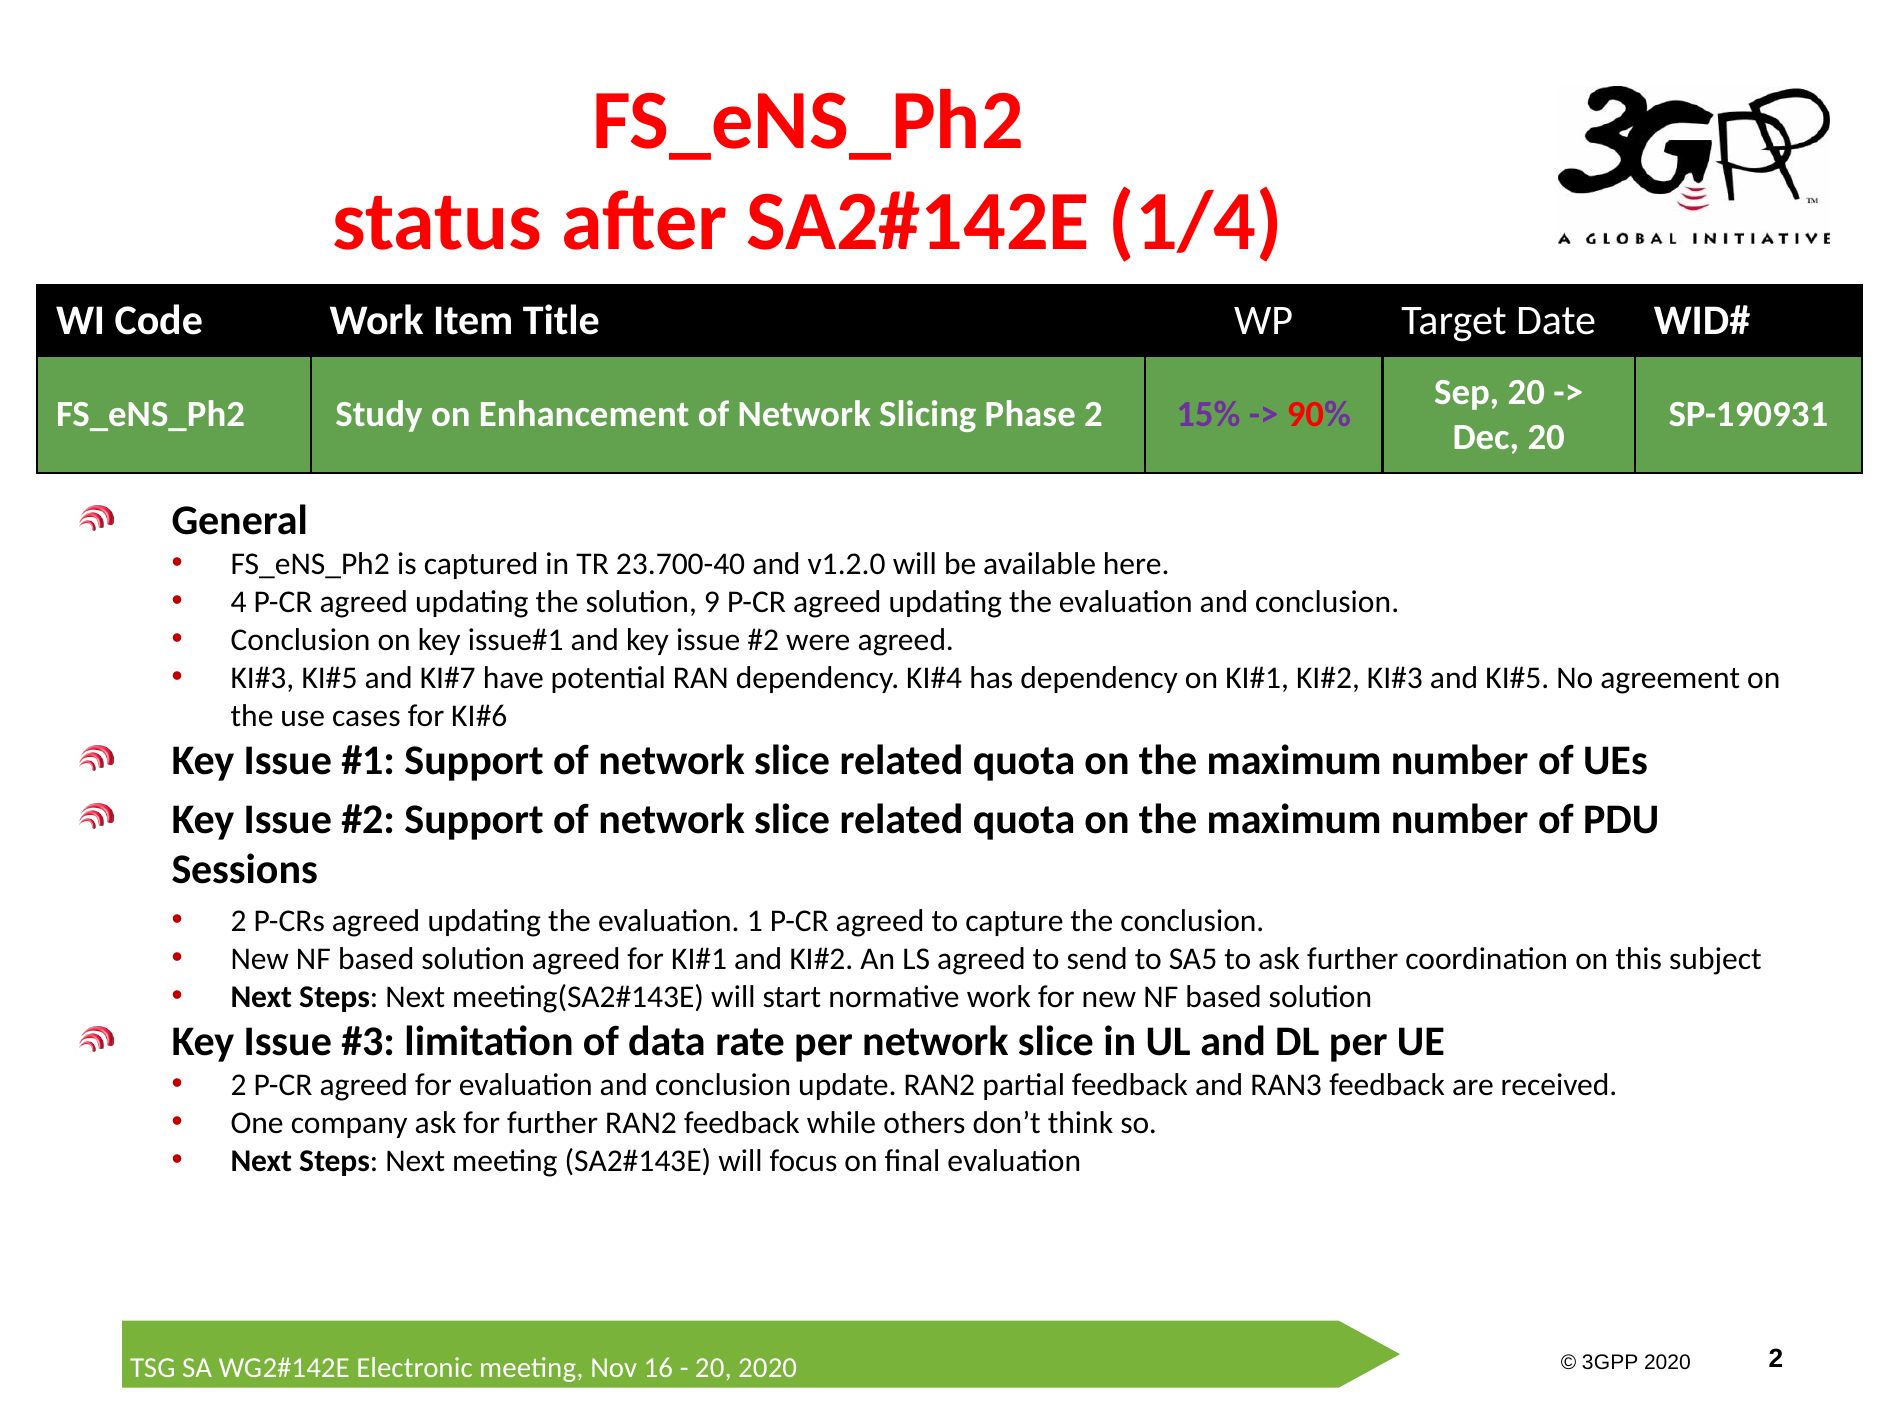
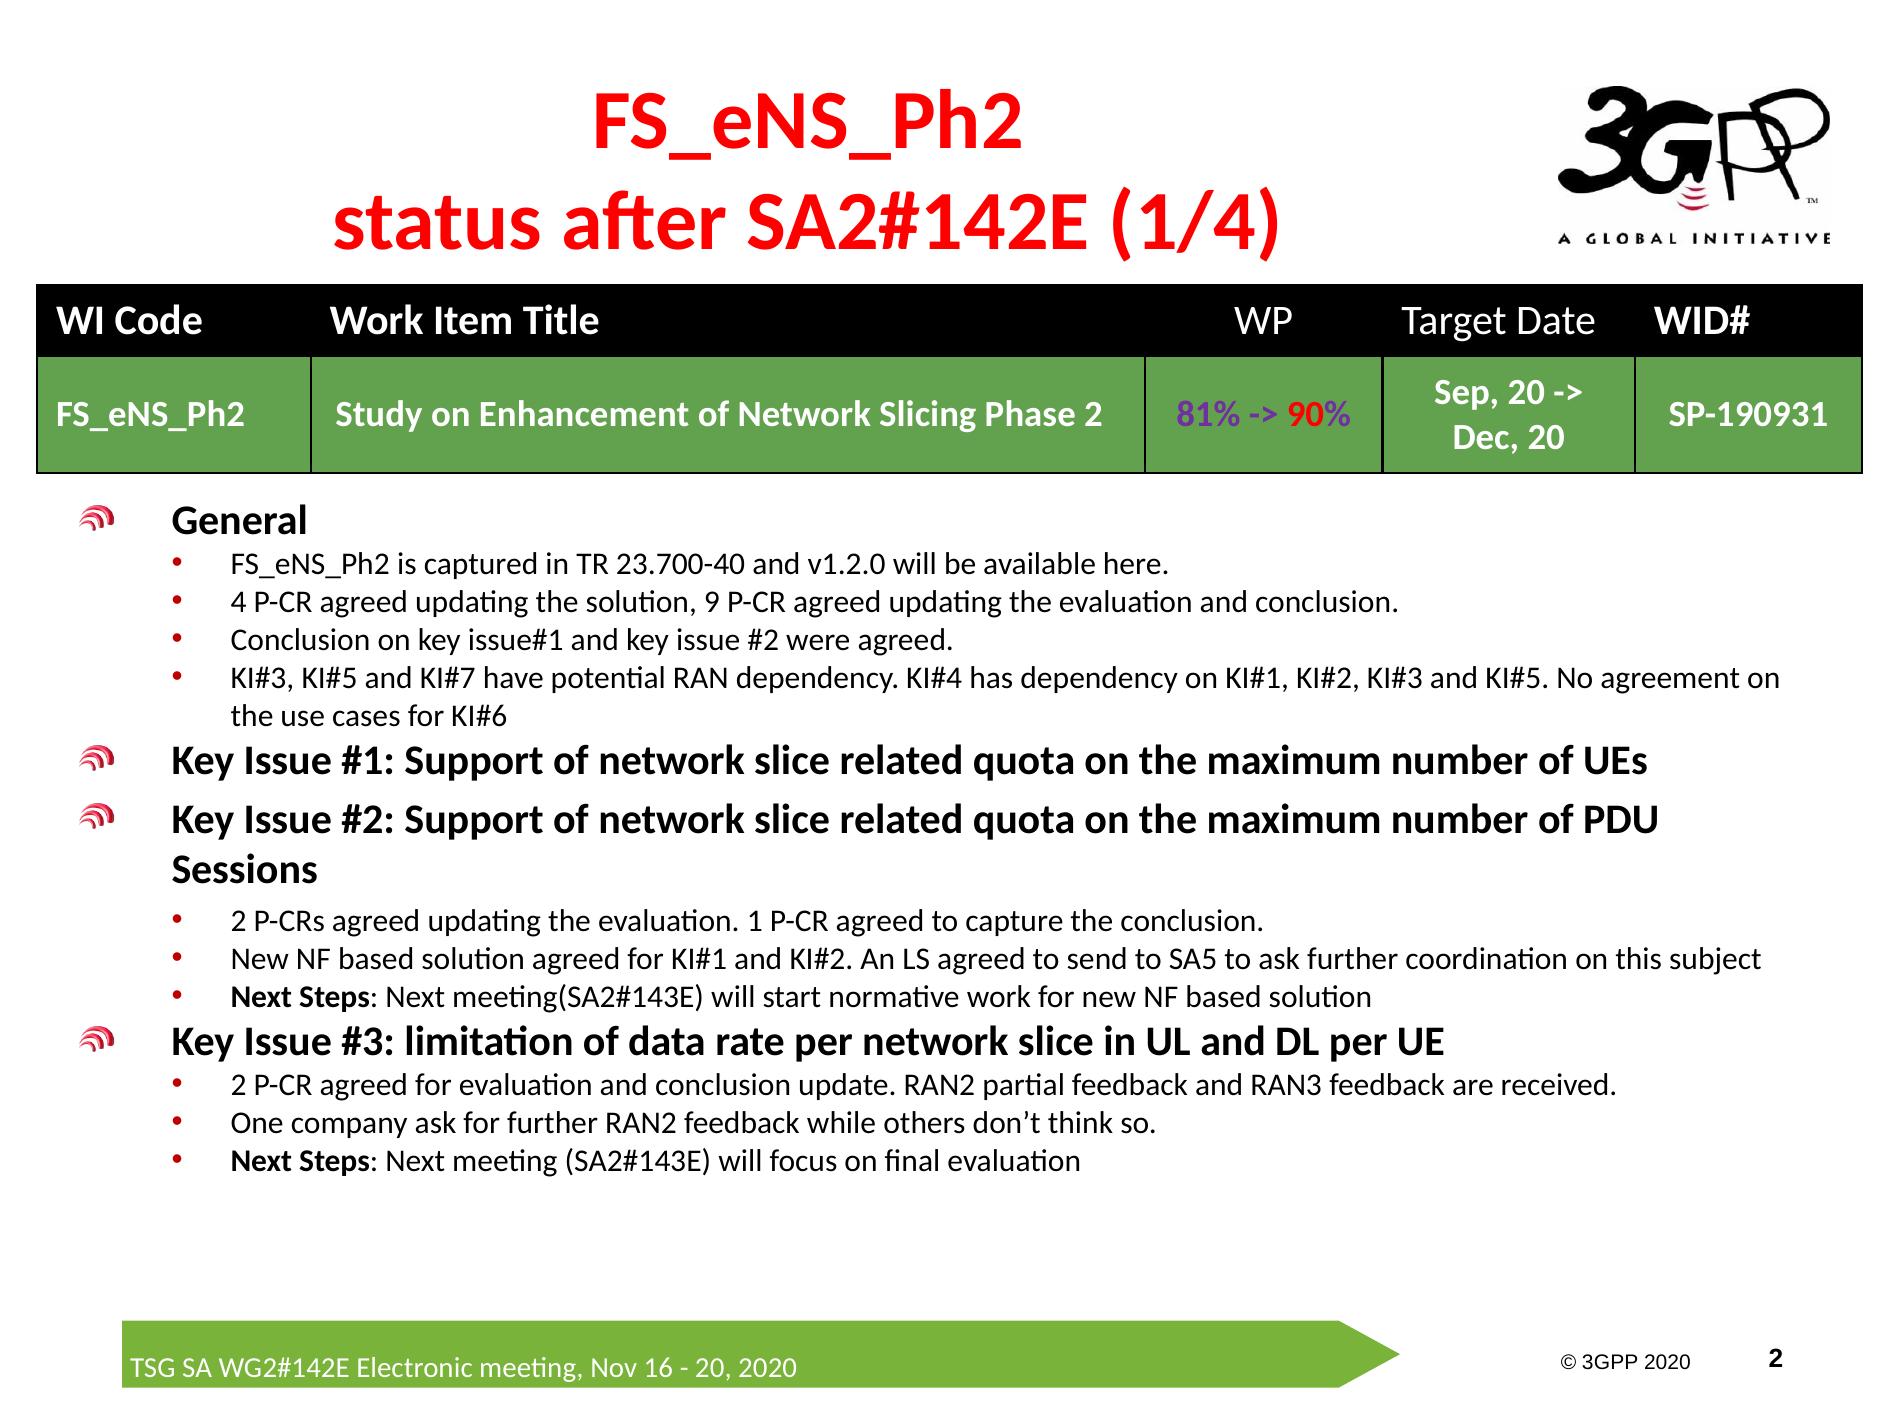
15%: 15% -> 81%
